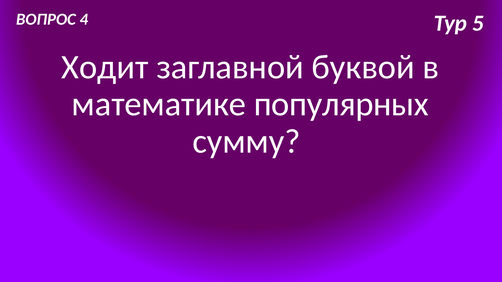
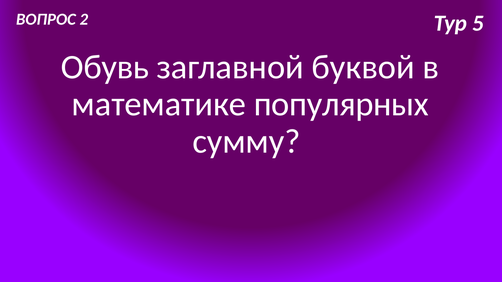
4: 4 -> 2
Ходит: Ходит -> Обувь
